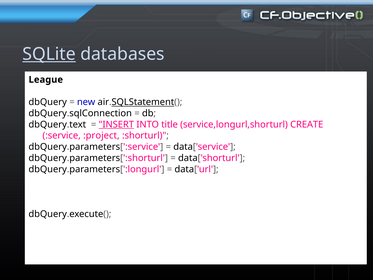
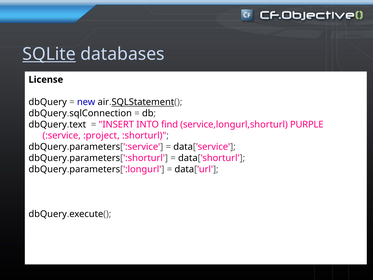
League: League -> License
INSERT underline: present -> none
title: title -> find
CREATE: CREATE -> PURPLE
